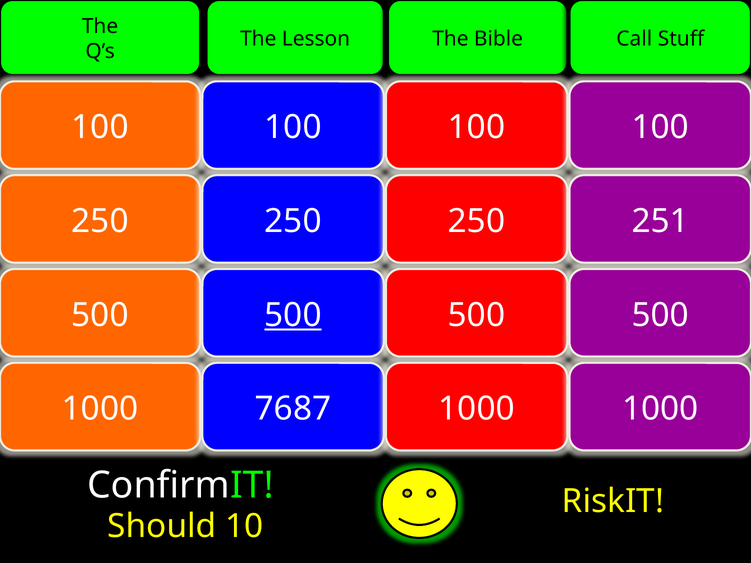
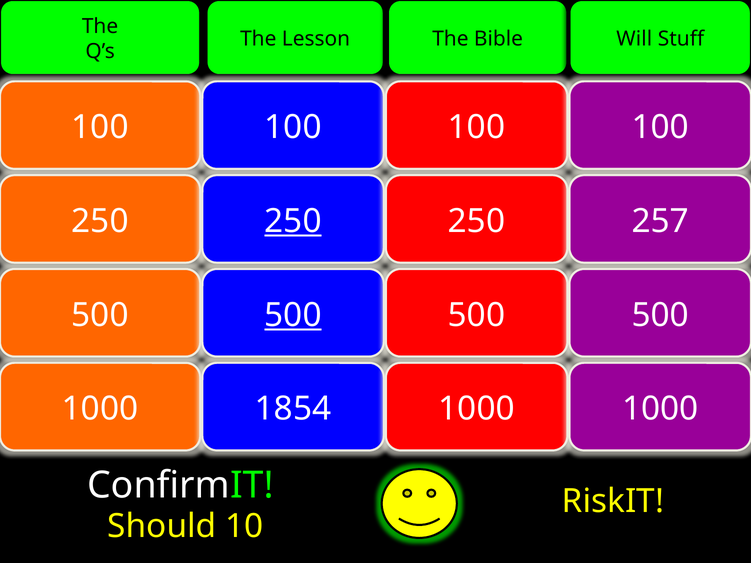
Call: Call -> Will
250 at (293, 221) underline: none -> present
251: 251 -> 257
7687: 7687 -> 1854
